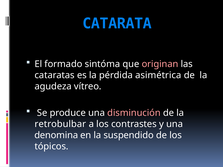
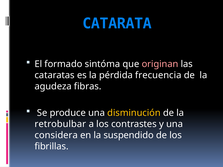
asimétrica: asimétrica -> frecuencia
vítreo: vítreo -> fibras
disminución colour: pink -> yellow
denomina: denomina -> considera
tópicos: tópicos -> fibrillas
